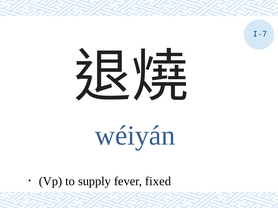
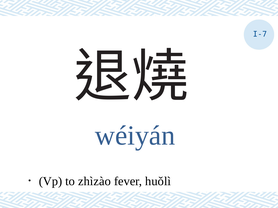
supply: supply -> zhìzào
fixed: fixed -> huǒlì
